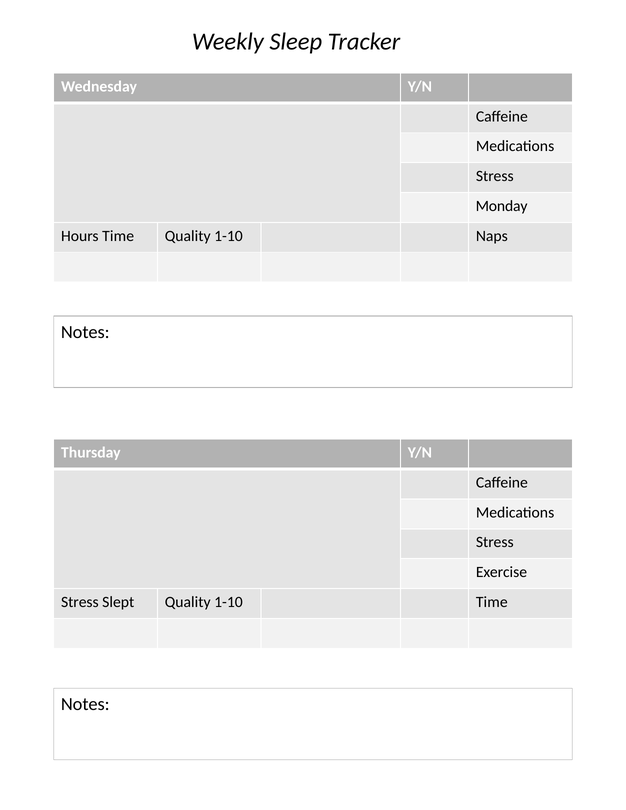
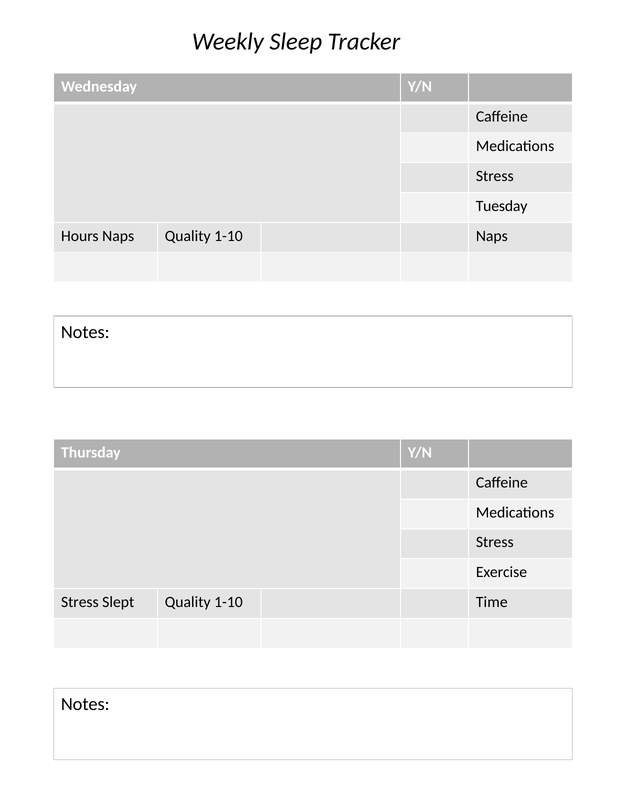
Monday: Monday -> Tuesday
Hours Time: Time -> Naps
